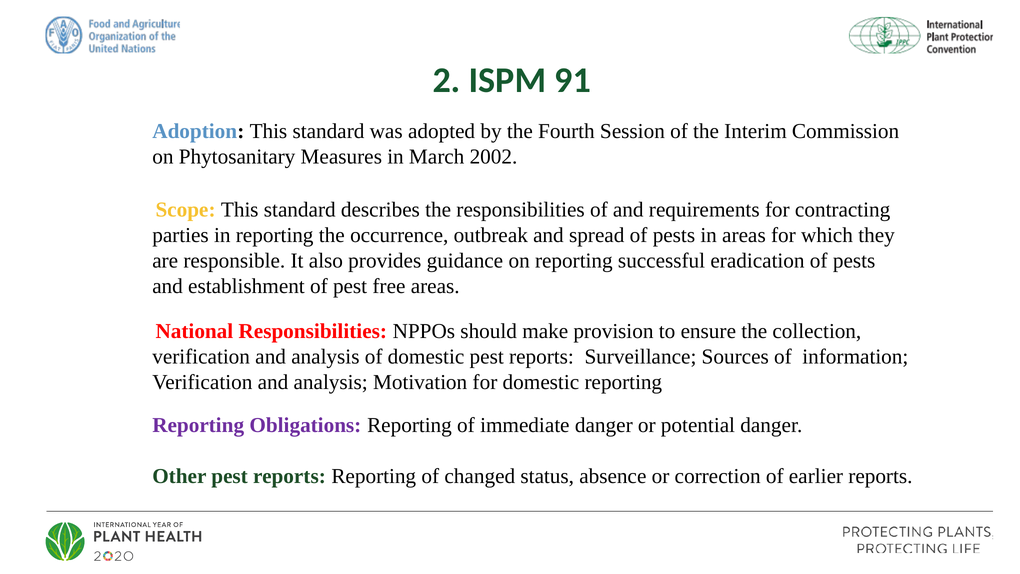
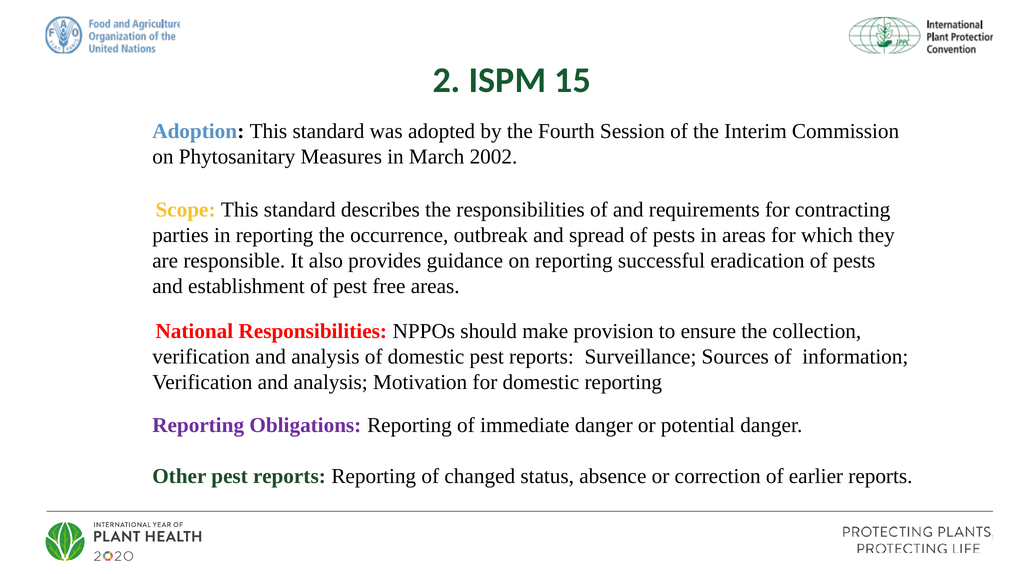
91: 91 -> 15
